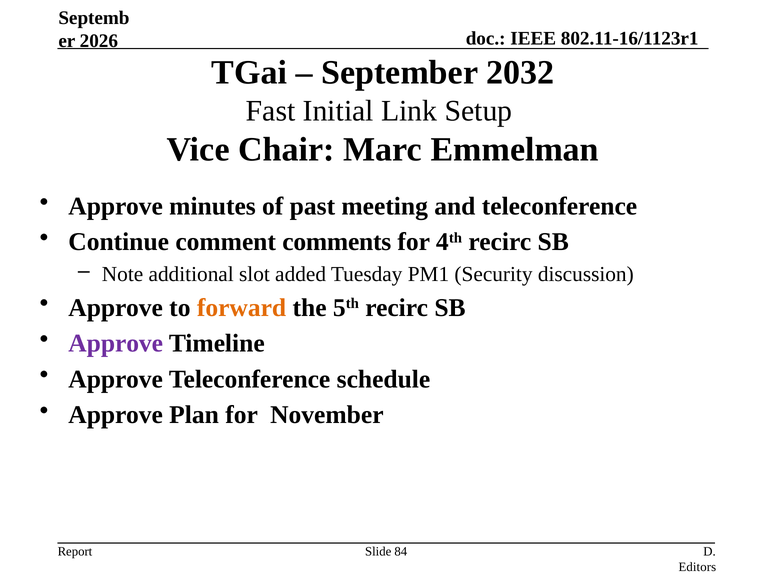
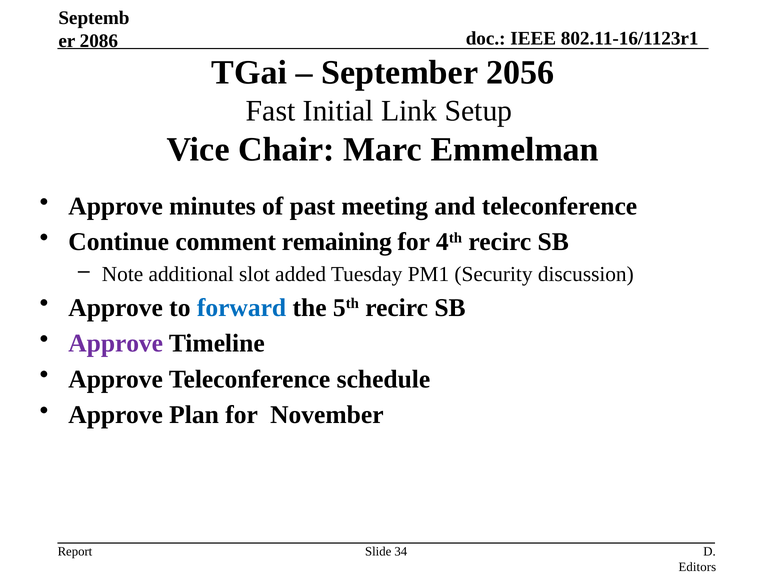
2026: 2026 -> 2086
2032: 2032 -> 2056
comments: comments -> remaining
forward colour: orange -> blue
84: 84 -> 34
